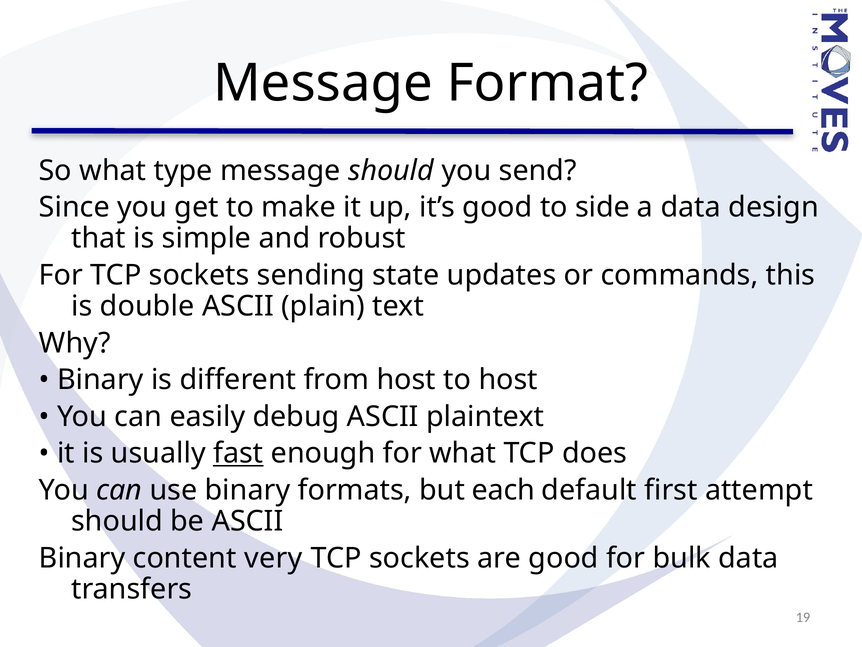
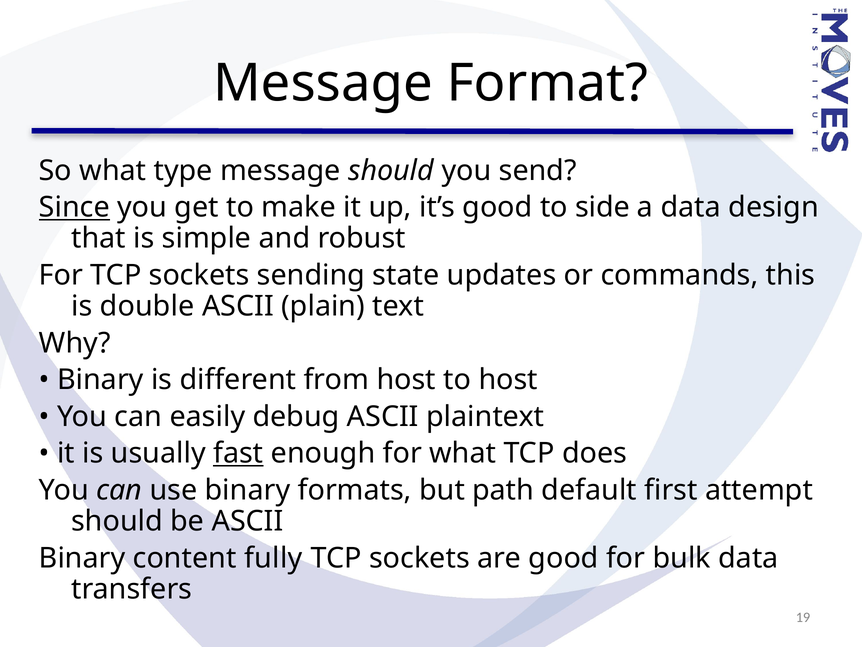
Since underline: none -> present
each: each -> path
very: very -> fully
